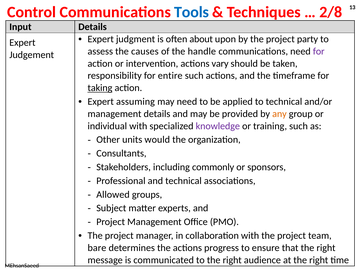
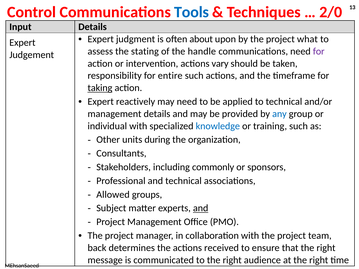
2/8: 2/8 -> 2/0
party: party -> what
causes: causes -> stating
assuming: assuming -> reactively
any colour: orange -> blue
knowledge colour: purple -> blue
would: would -> during
and at (201, 208) underline: none -> present
bare: bare -> back
progress: progress -> received
